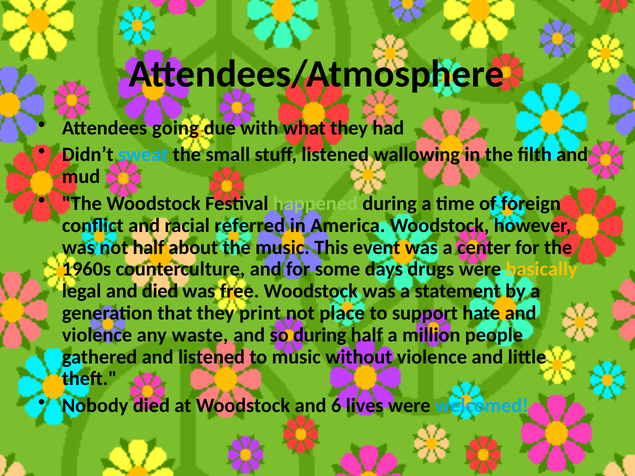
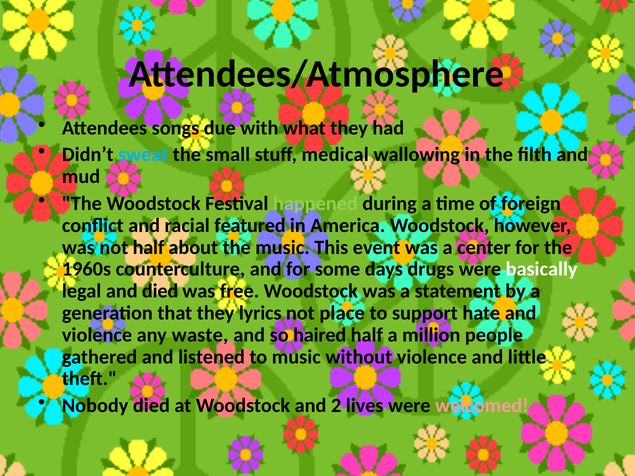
going: going -> songs
stuff listened: listened -> medical
referred: referred -> featured
basically colour: yellow -> white
print: print -> lyrics
so during: during -> haired
6: 6 -> 2
welcomed colour: light blue -> pink
